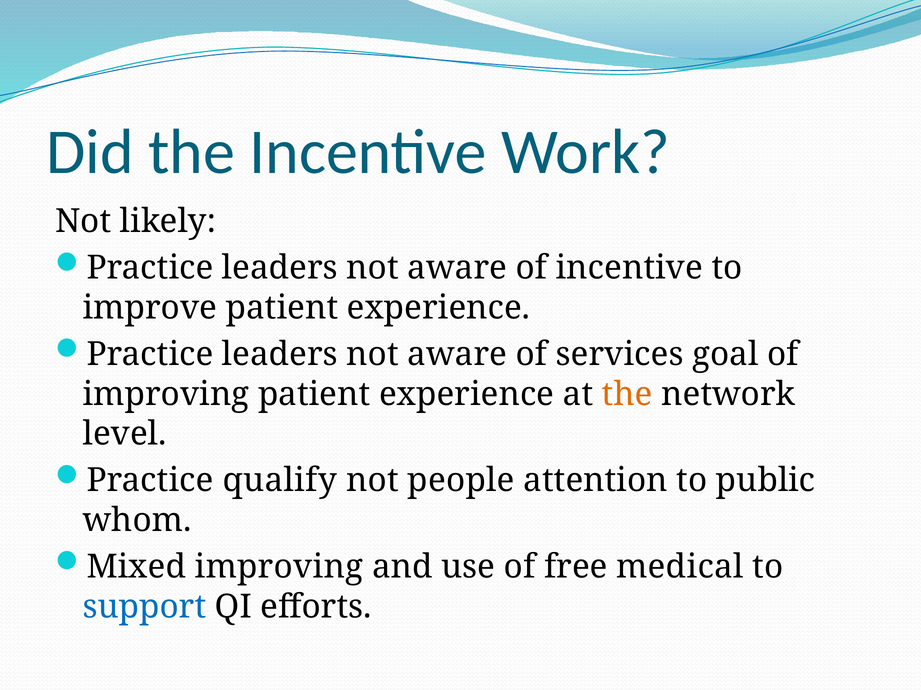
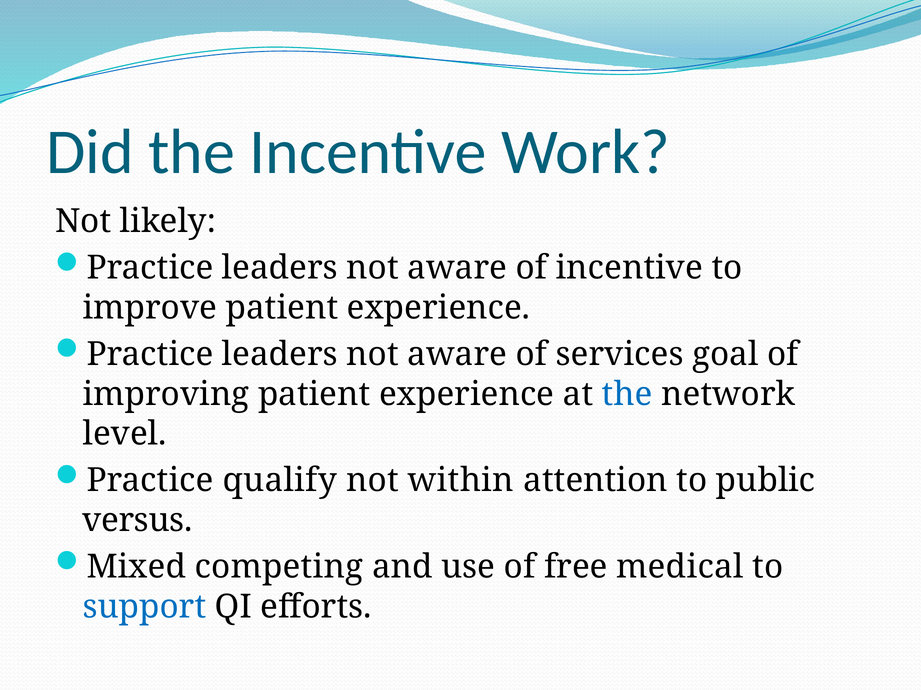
the at (627, 395) colour: orange -> blue
people: people -> within
whom: whom -> versus
Mixed improving: improving -> competing
